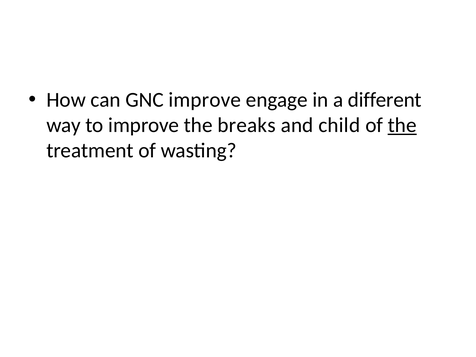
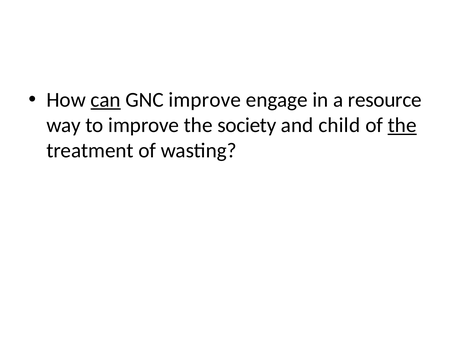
can underline: none -> present
different: different -> resource
breaks: breaks -> society
